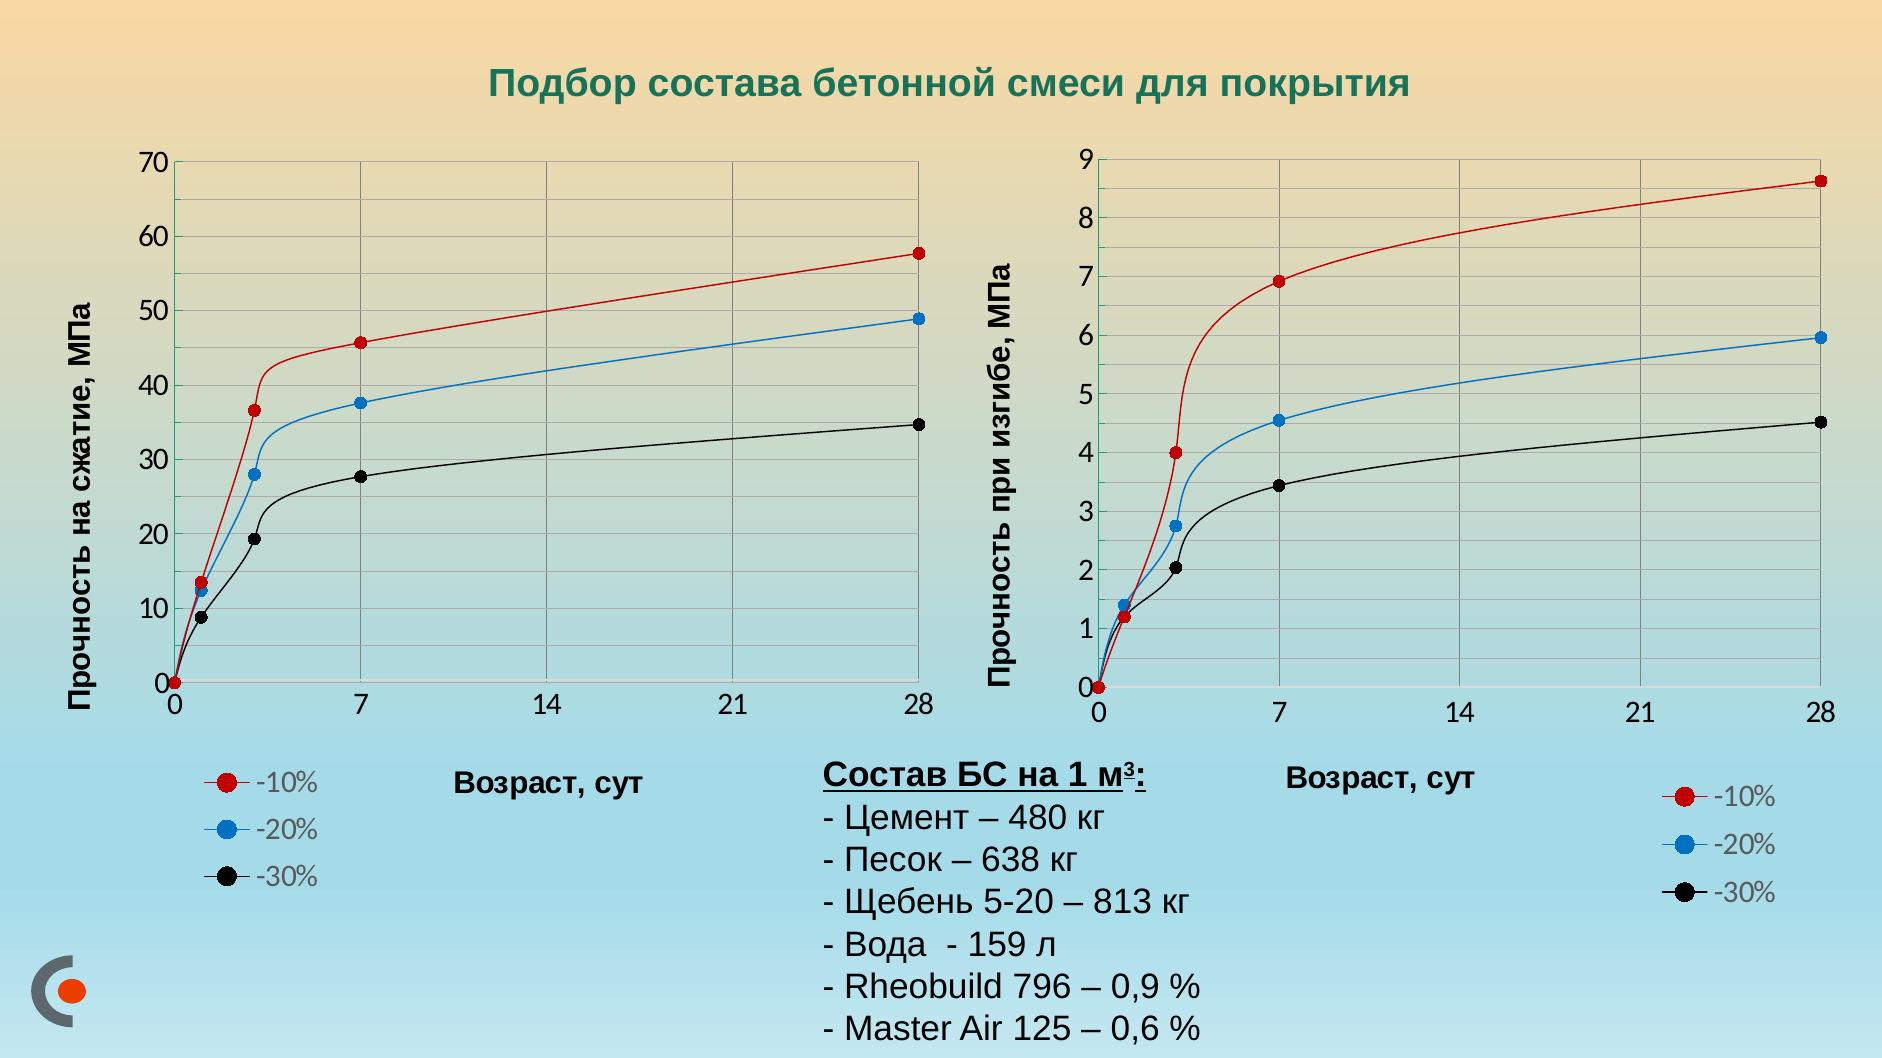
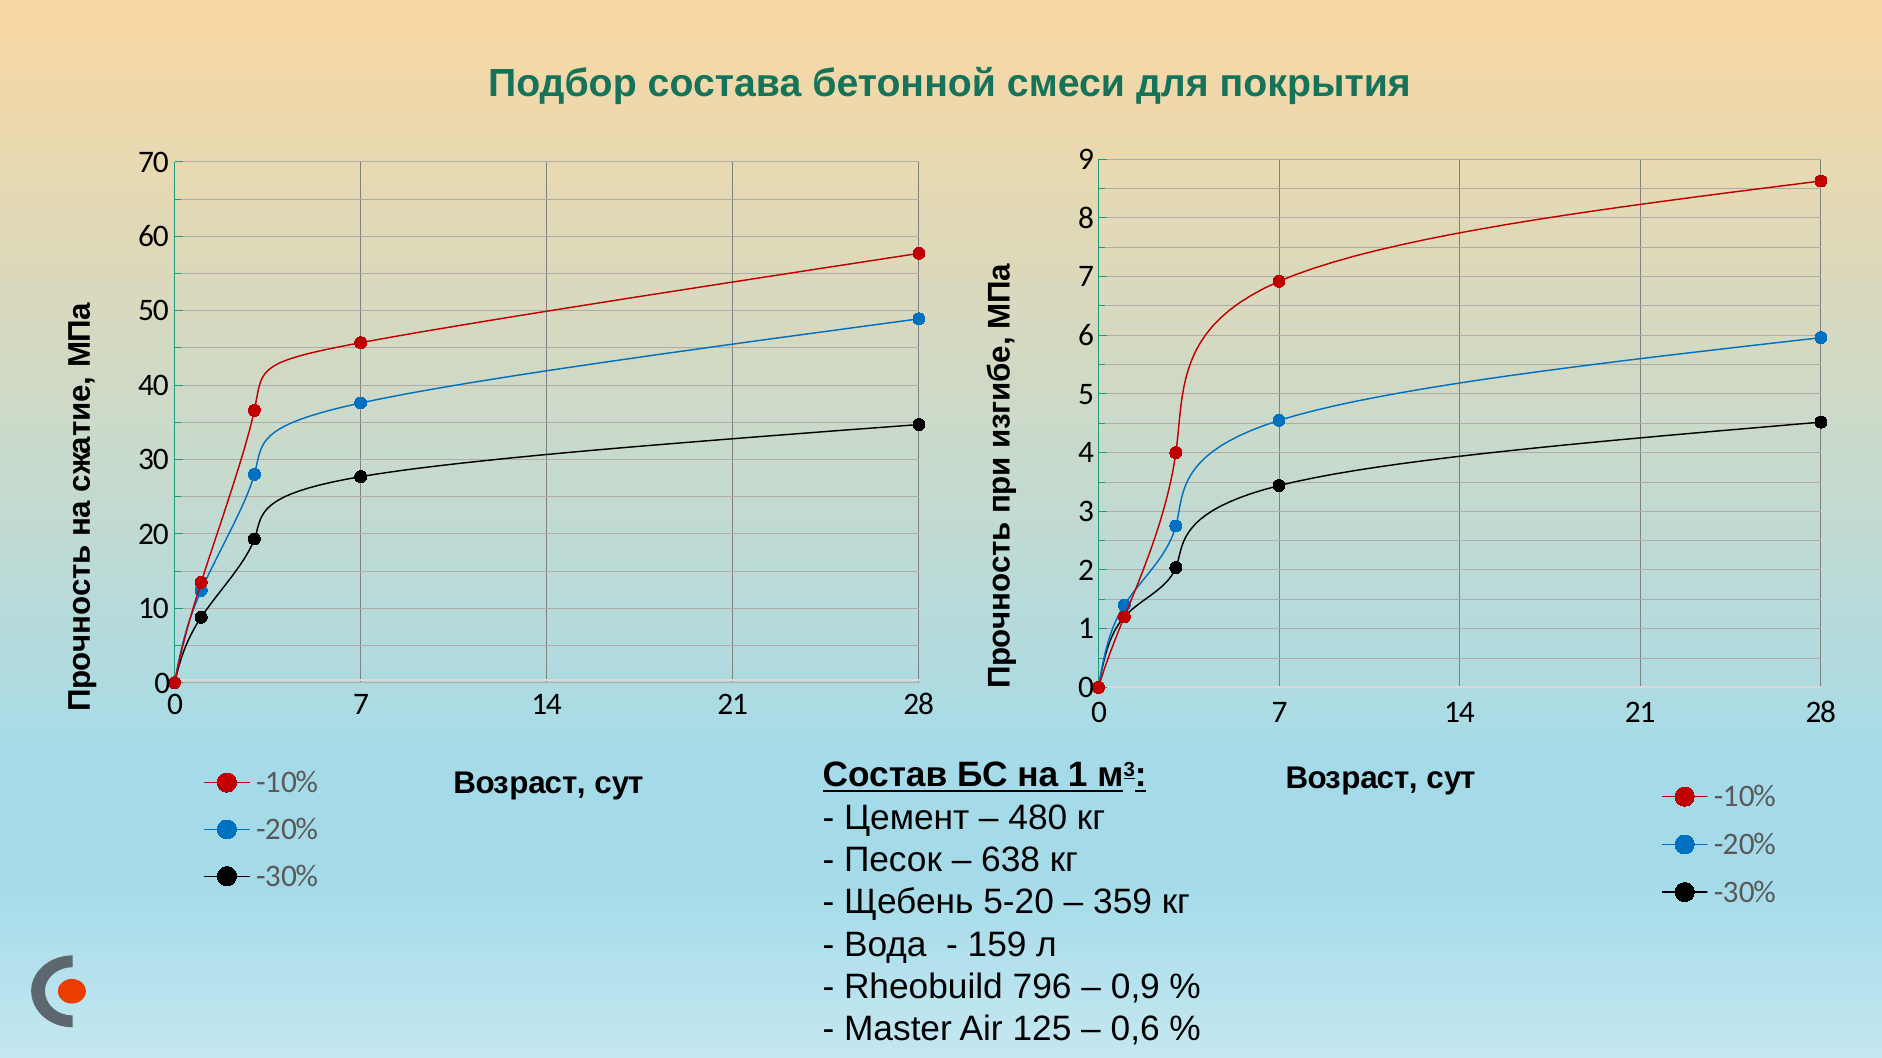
813: 813 -> 359
